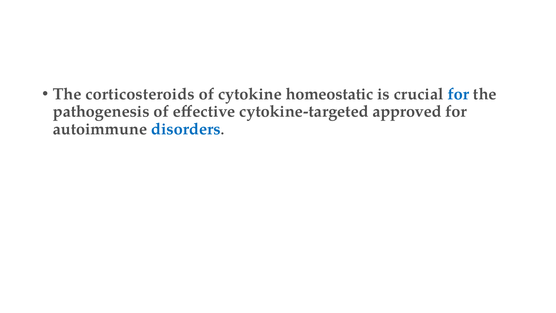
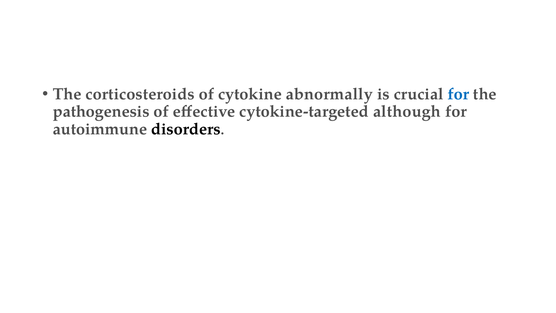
homeostatic: homeostatic -> abnormally
approved: approved -> although
disorders colour: blue -> black
